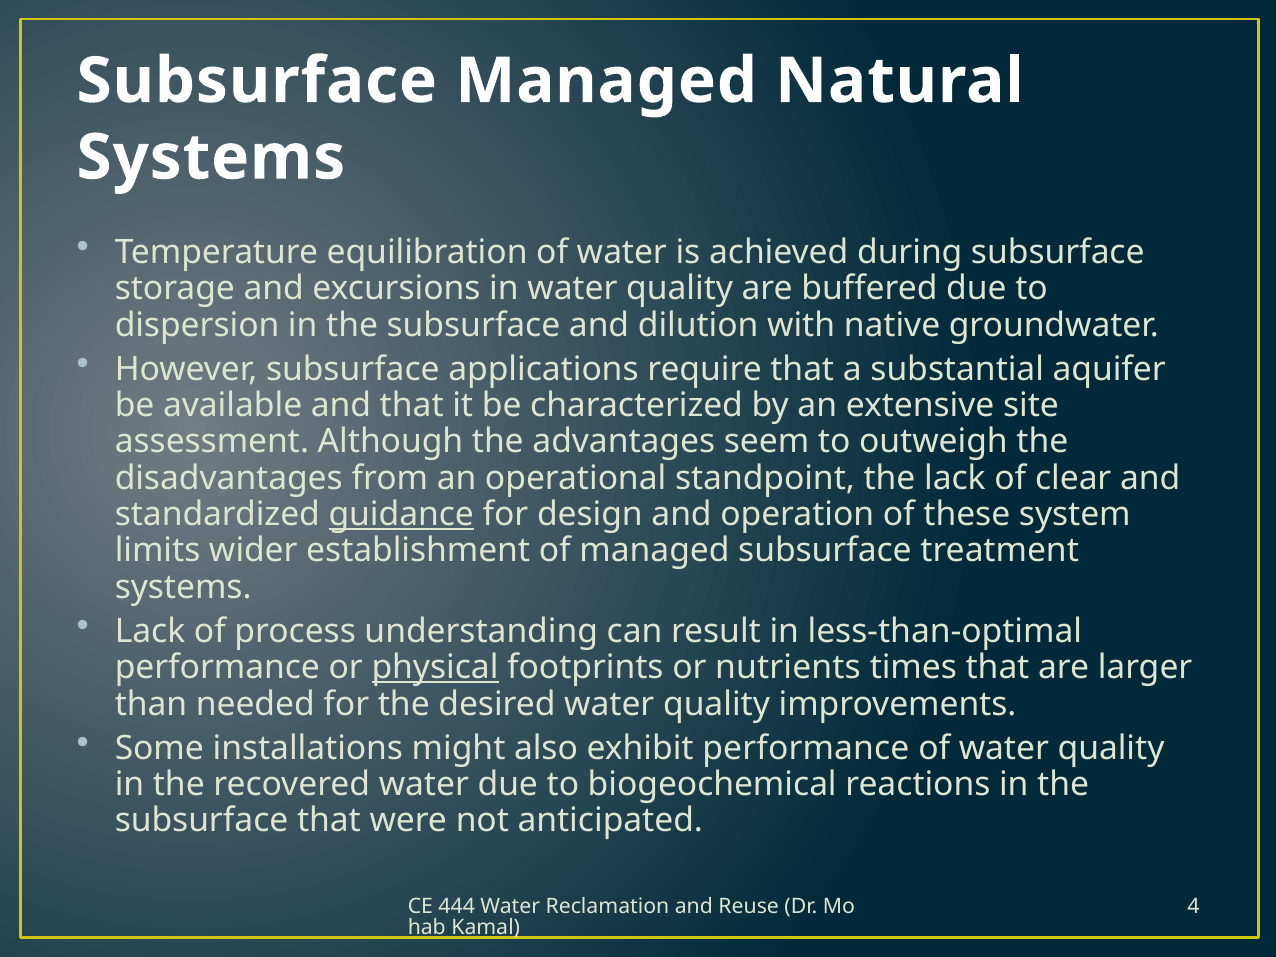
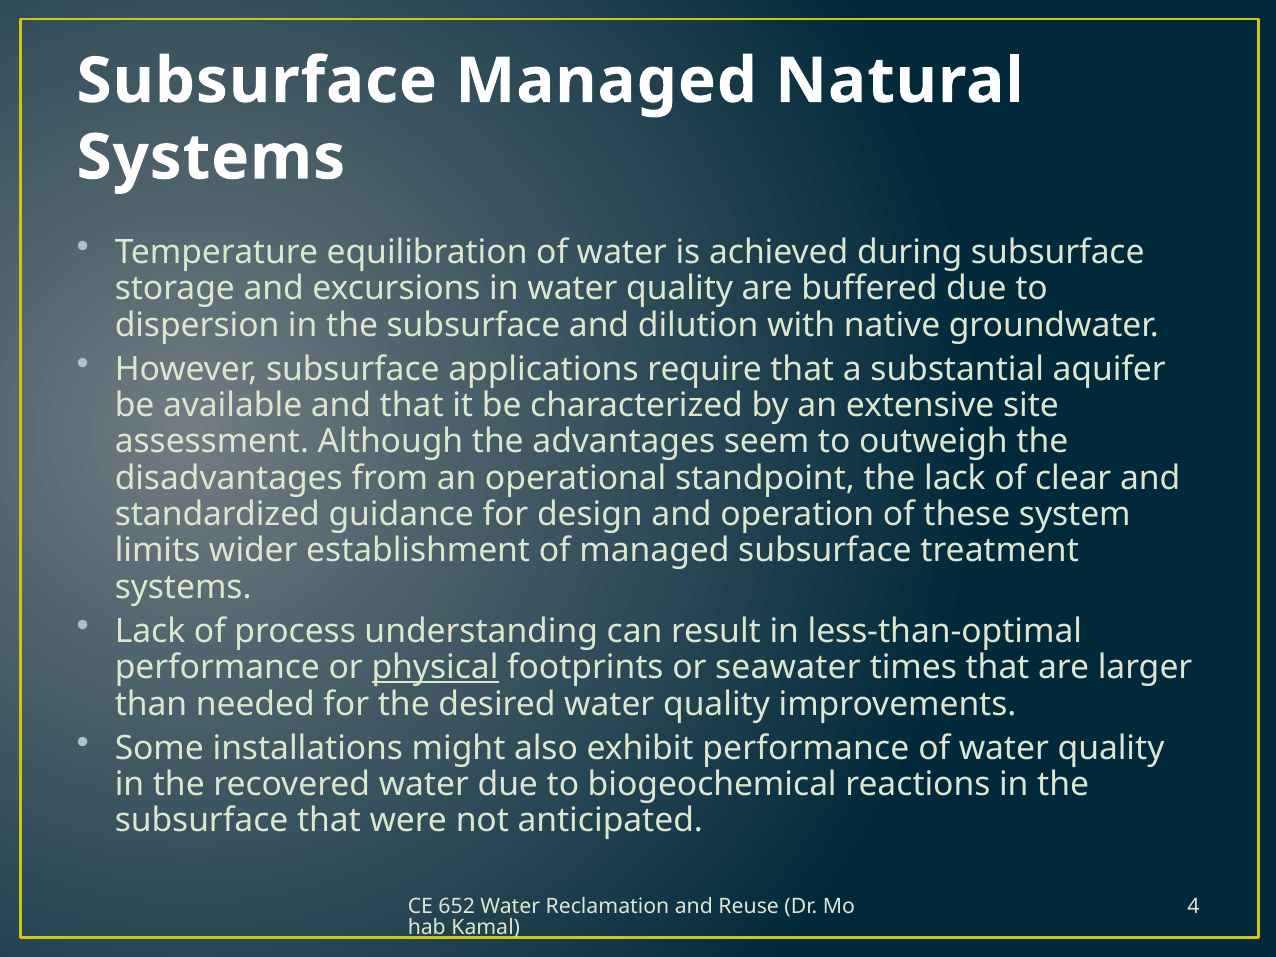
guidance underline: present -> none
nutrients: nutrients -> seawater
444: 444 -> 652
